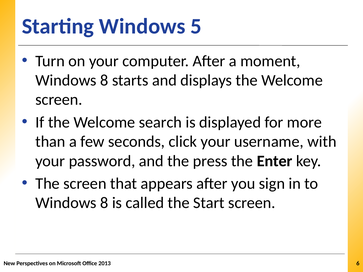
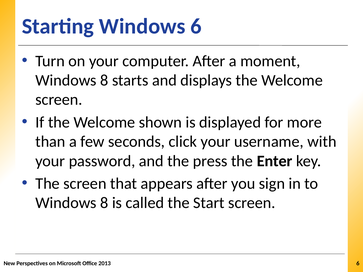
Windows 5: 5 -> 6
search: search -> shown
